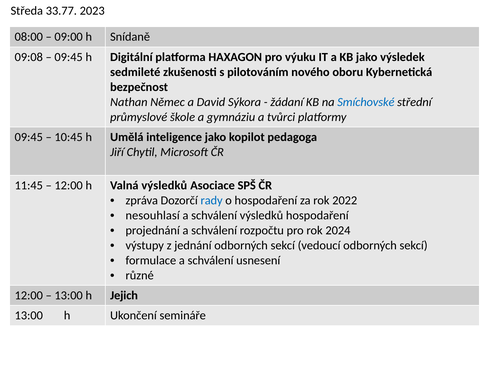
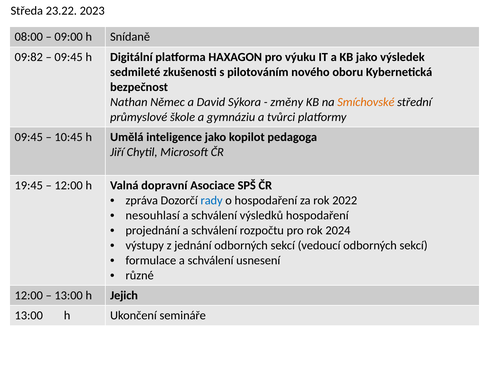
33.77: 33.77 -> 23.22
09:08: 09:08 -> 09:82
žádaní: žádaní -> změny
Smíchovské colour: blue -> orange
11:45: 11:45 -> 19:45
Valná výsledků: výsledků -> dopravní
